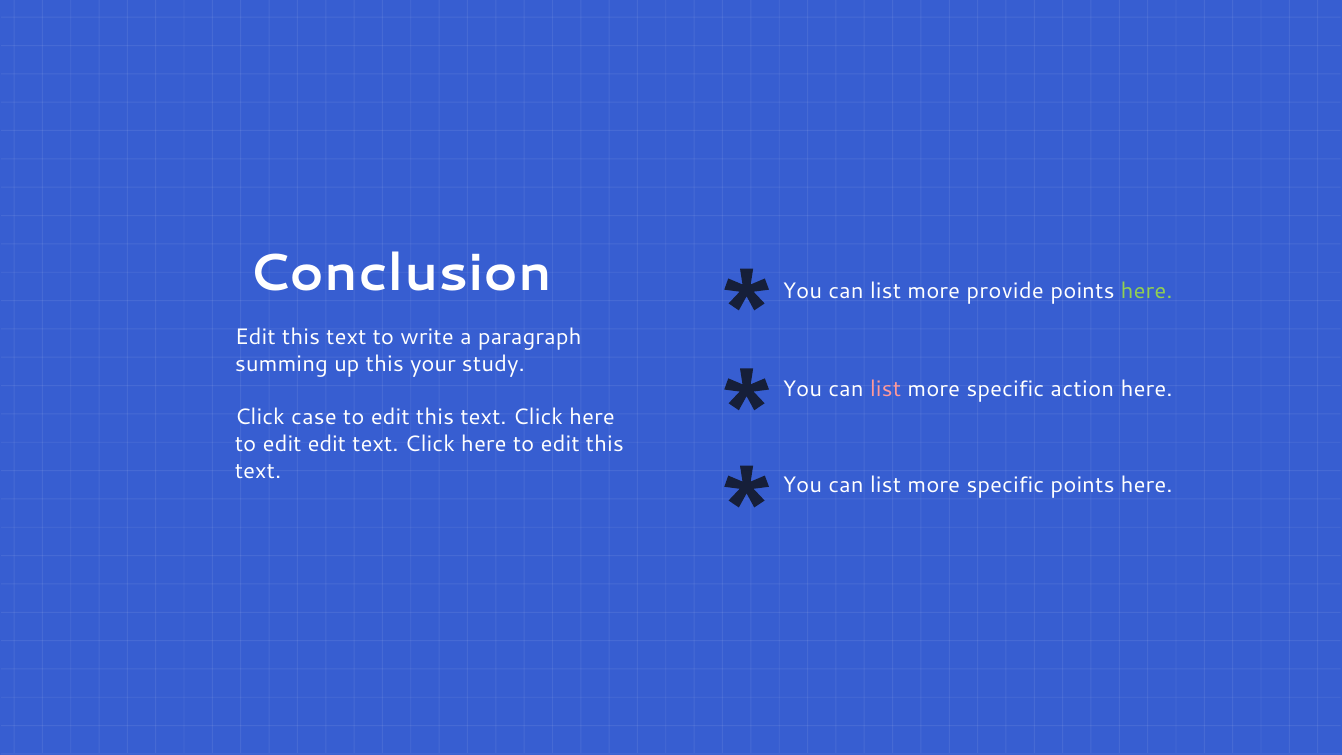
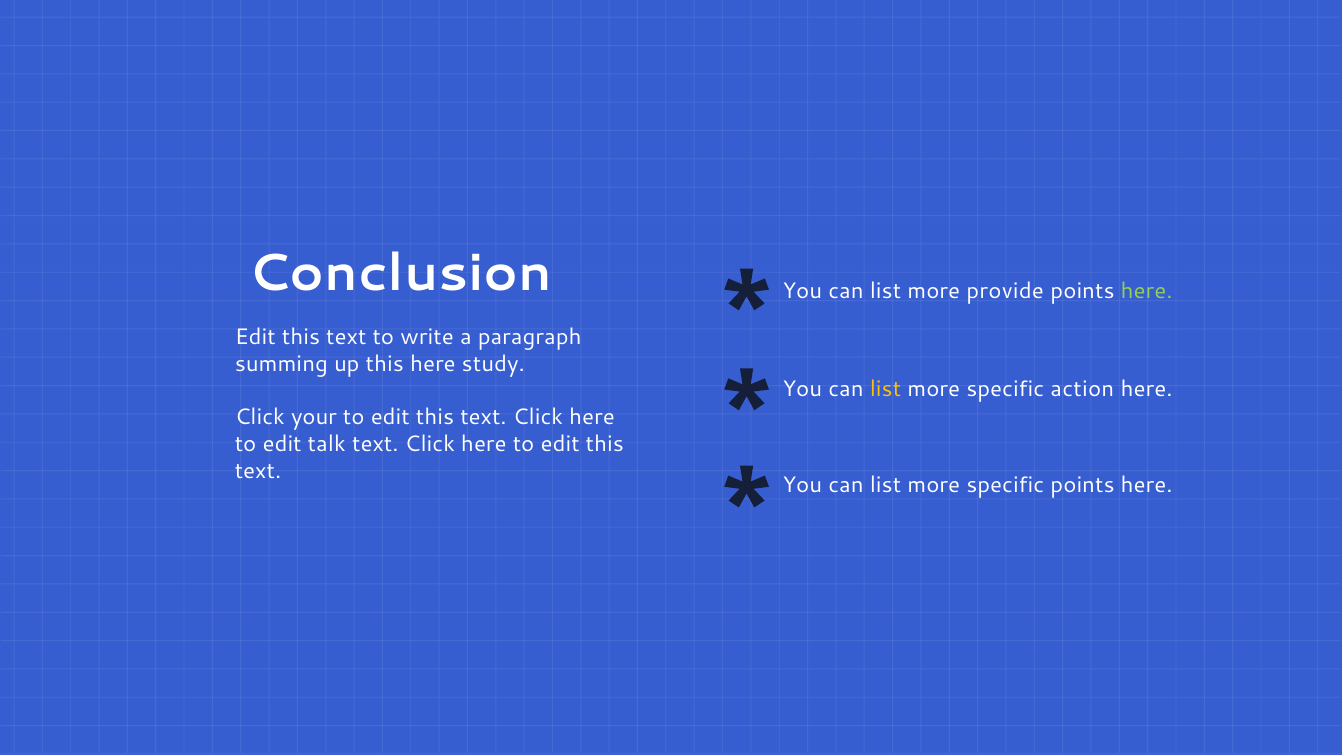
this your: your -> here
list at (886, 389) colour: pink -> yellow
case: case -> your
edit edit: edit -> talk
